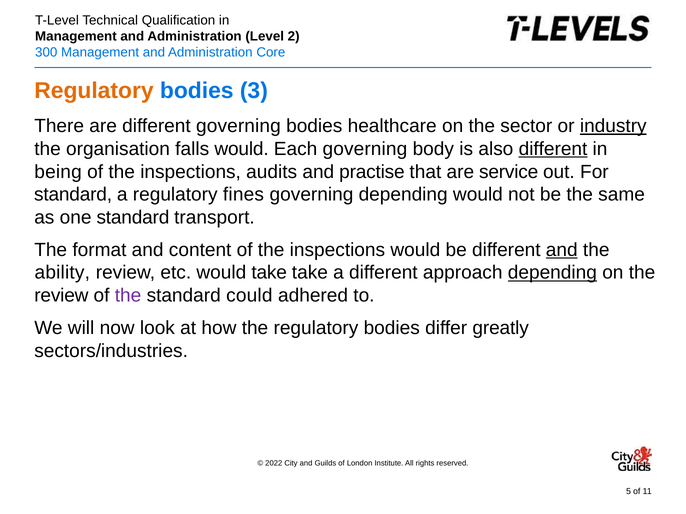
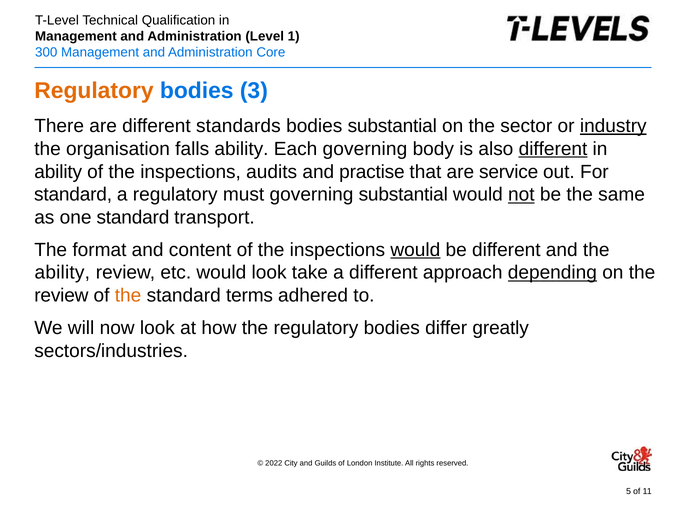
2: 2 -> 1
different governing: governing -> standards
bodies healthcare: healthcare -> substantial
falls would: would -> ability
being at (58, 172): being -> ability
fines: fines -> must
governing depending: depending -> substantial
not underline: none -> present
would at (415, 250) underline: none -> present
and at (562, 250) underline: present -> none
would take: take -> look
the at (128, 296) colour: purple -> orange
could: could -> terms
